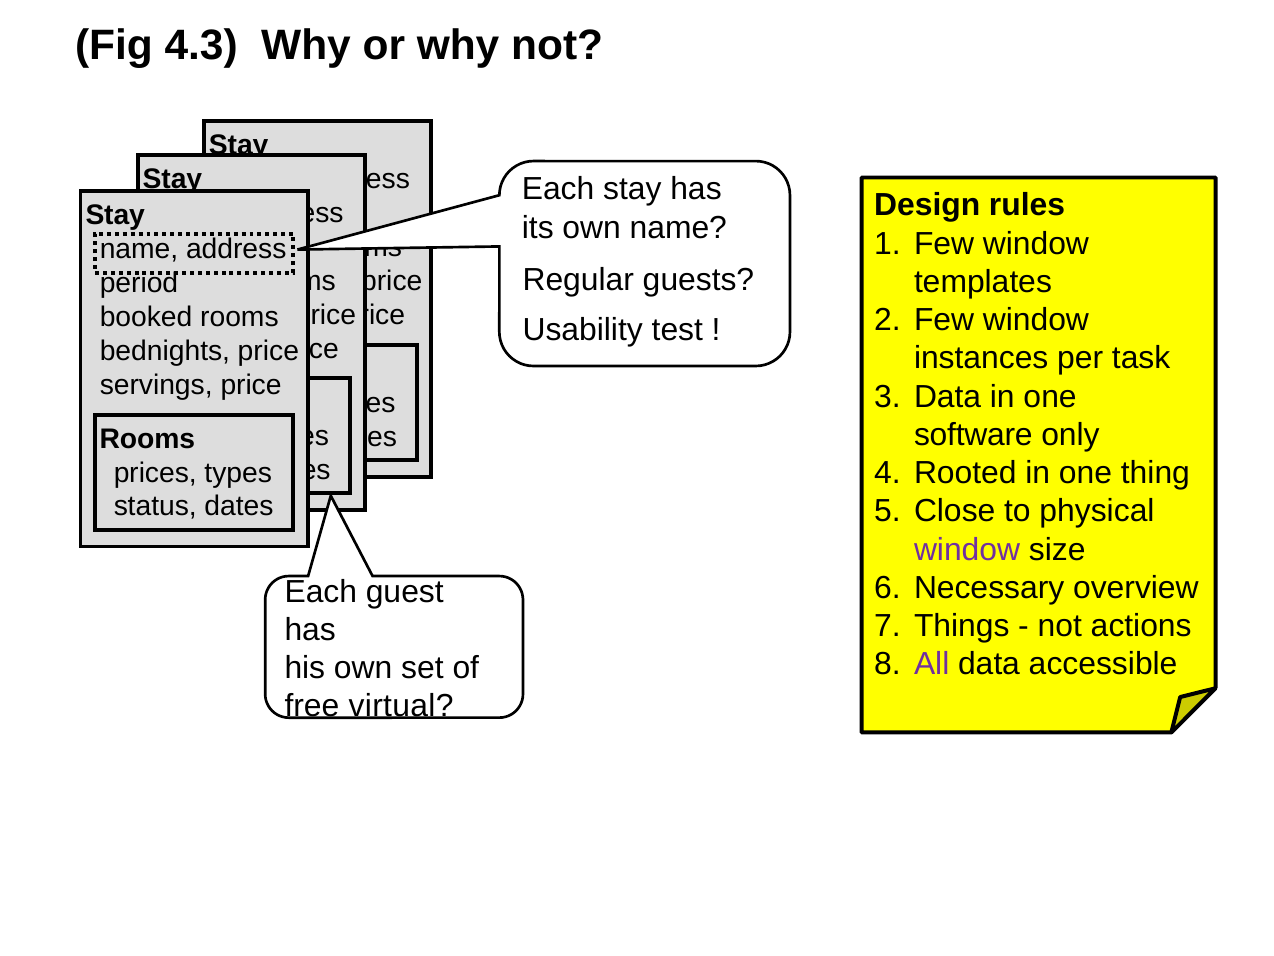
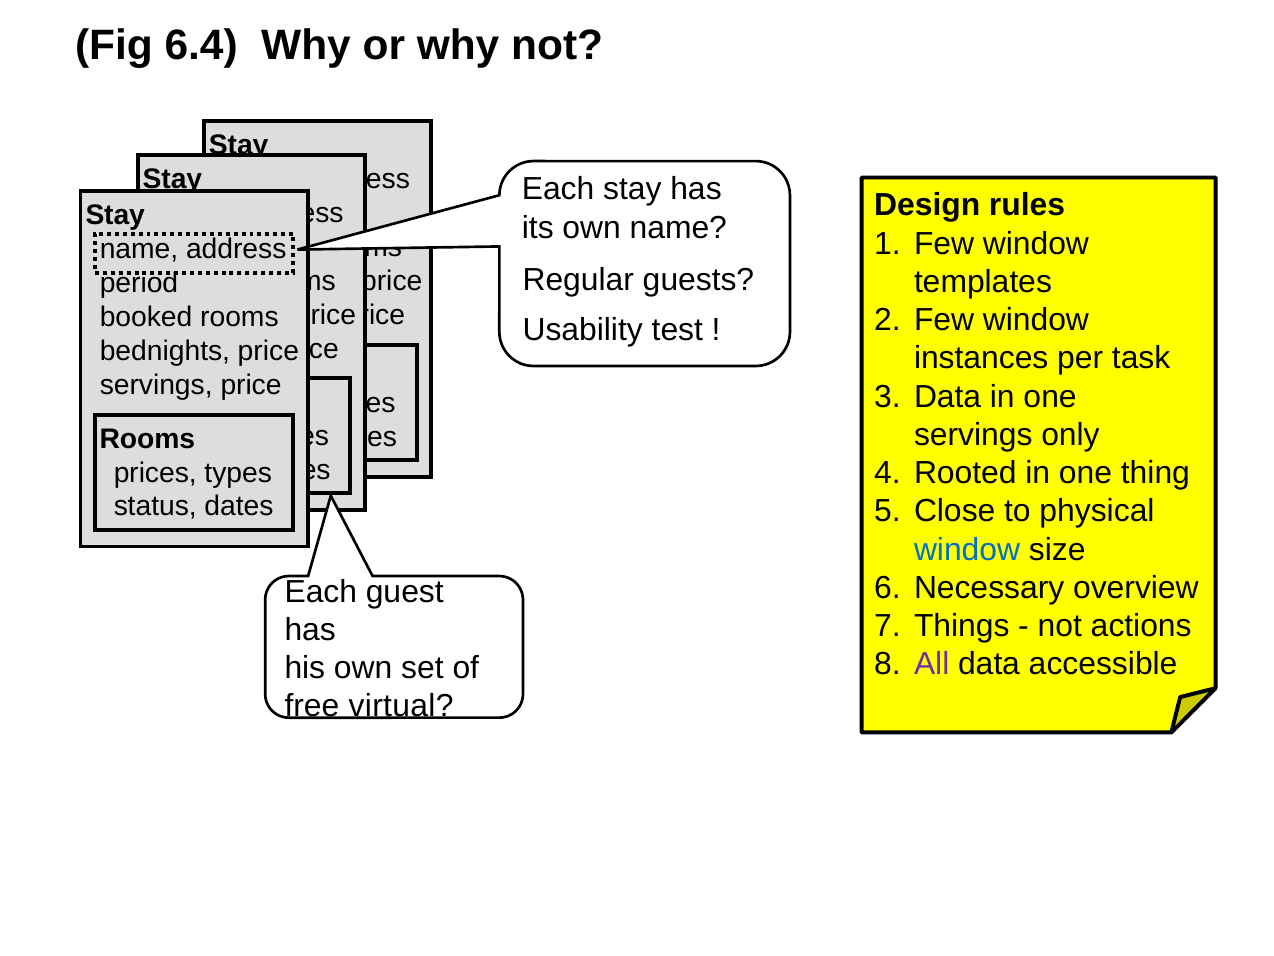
4.3: 4.3 -> 6.4
software at (973, 435): software -> servings
window at (967, 549) colour: purple -> blue
